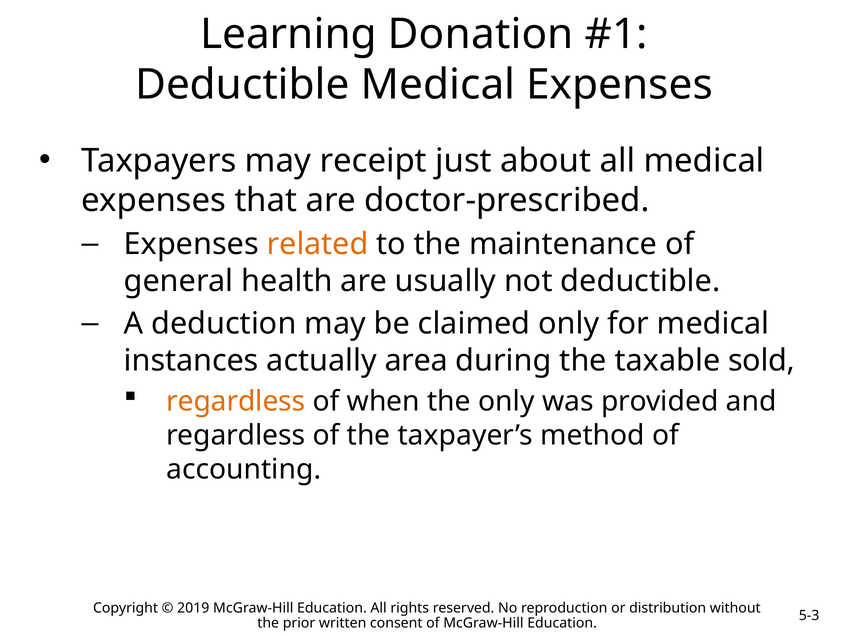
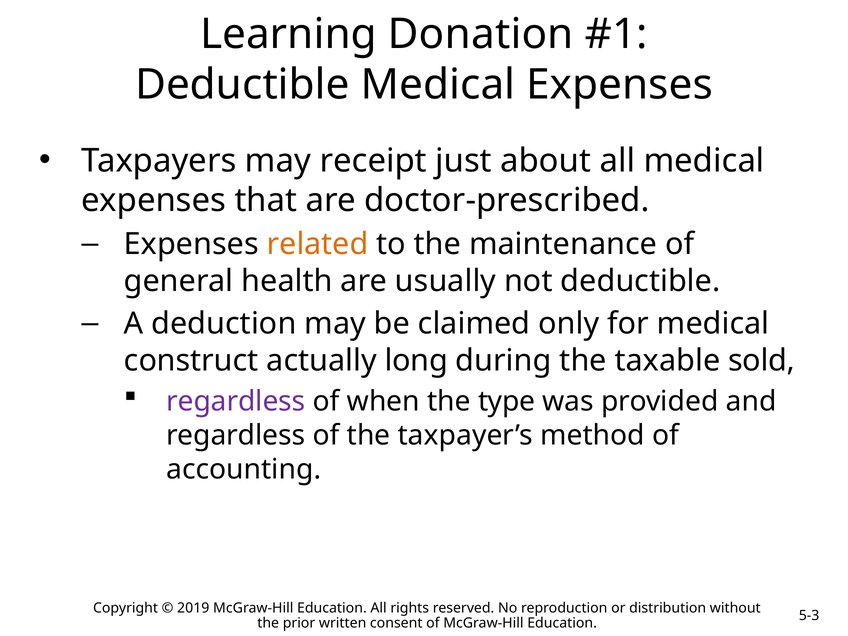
instances: instances -> construct
area: area -> long
regardless at (236, 401) colour: orange -> purple
the only: only -> type
